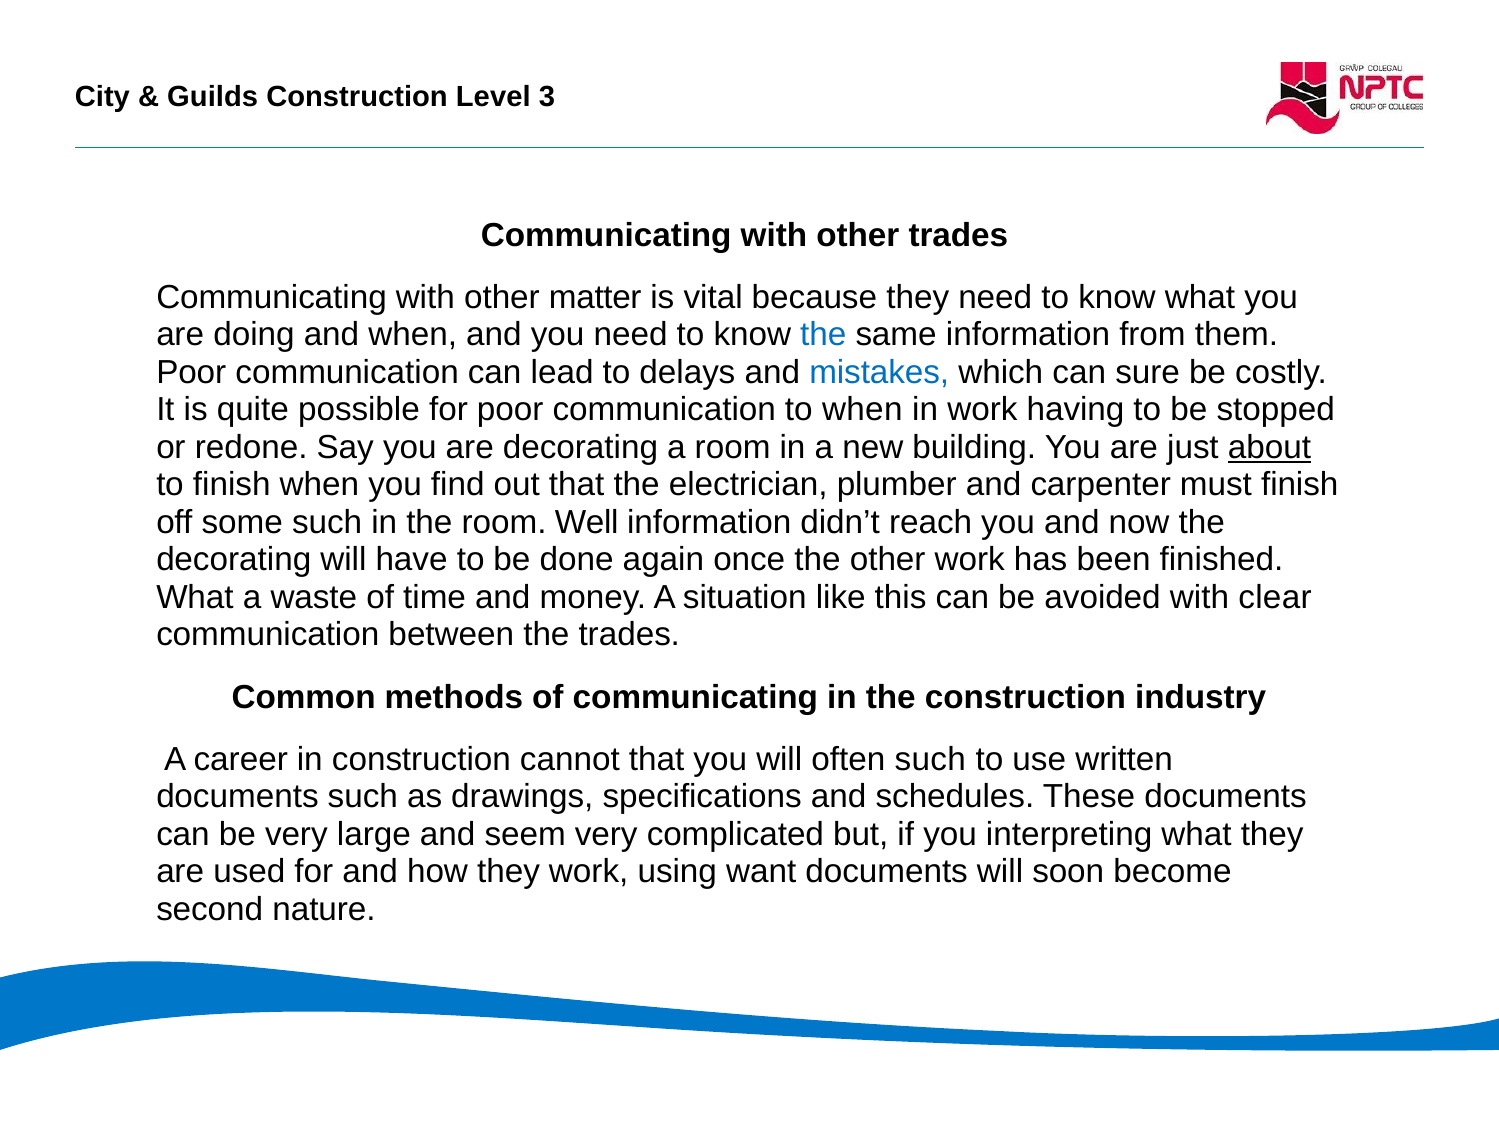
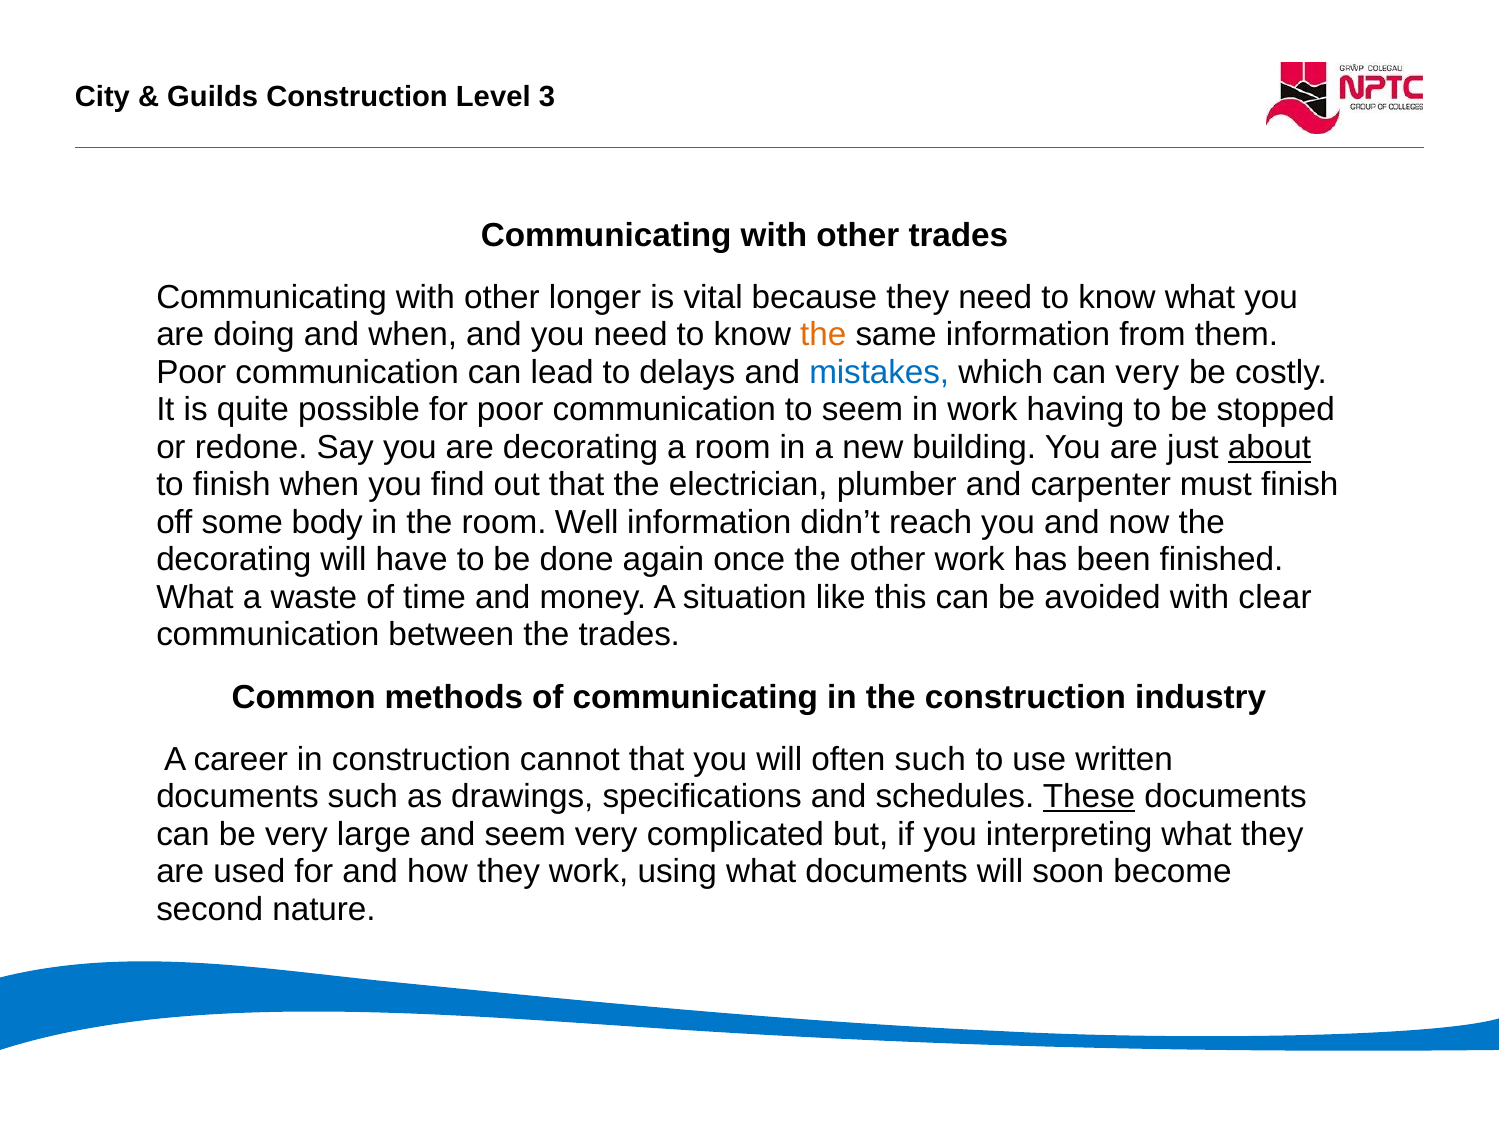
matter: matter -> longer
the at (823, 335) colour: blue -> orange
can sure: sure -> very
to when: when -> seem
some such: such -> body
These underline: none -> present
using want: want -> what
